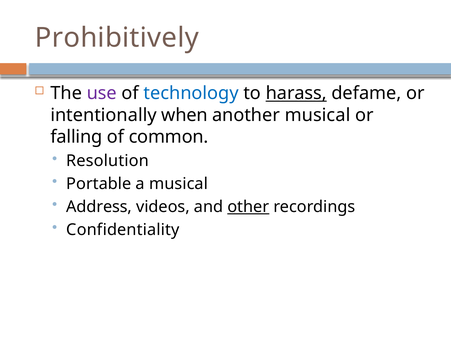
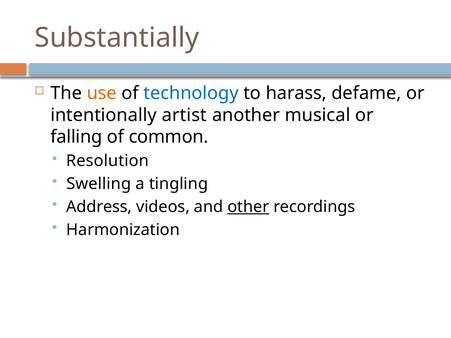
Prohibitively: Prohibitively -> Substantially
use colour: purple -> orange
harass underline: present -> none
when: when -> artist
Portable: Portable -> Swelling
a musical: musical -> tingling
Confidentiality: Confidentiality -> Harmonization
